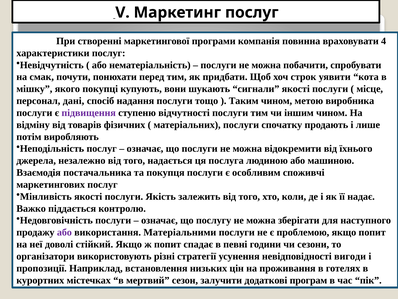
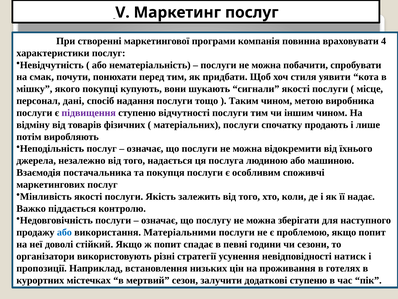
строк: строк -> стиля
або at (64, 232) colour: purple -> blue
вигоди: вигоди -> натиск
додаткові програм: програм -> ступеню
